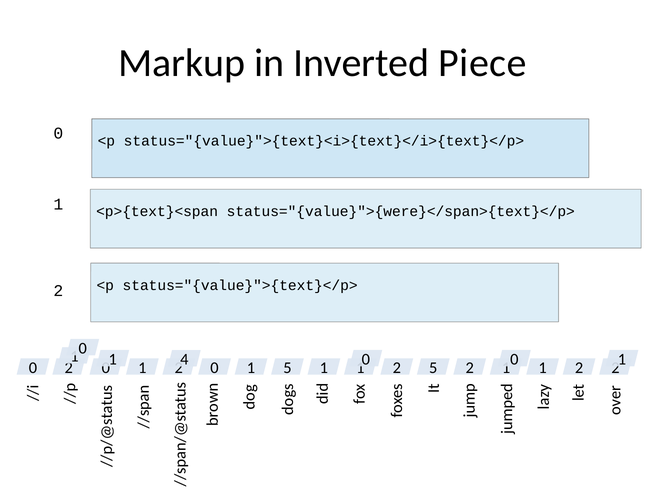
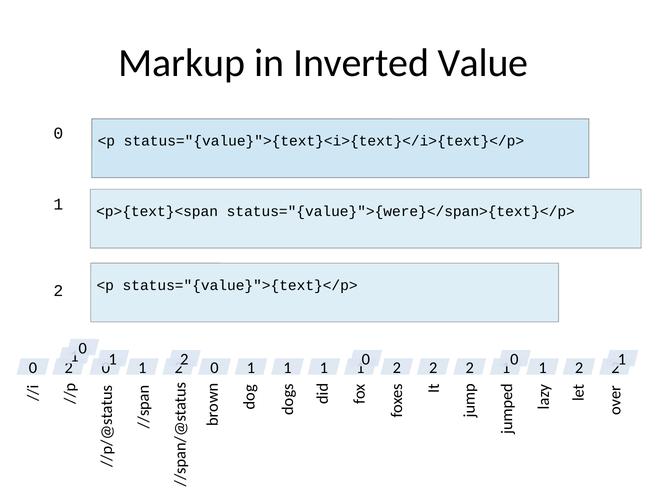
Piece: Piece -> Value
4 at (184, 360): 4 -> 2
0 1 5: 5 -> 1
5 at (433, 368): 5 -> 2
